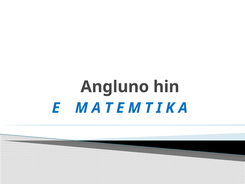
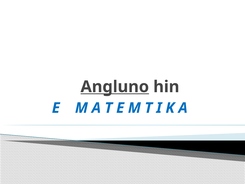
Angluno underline: none -> present
